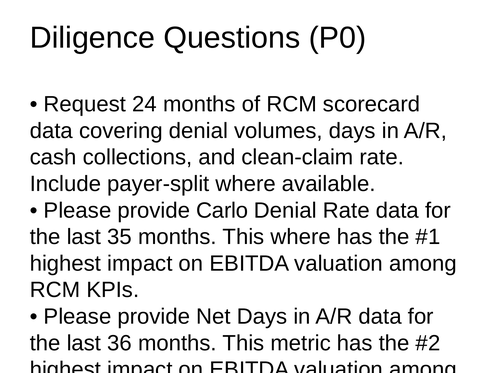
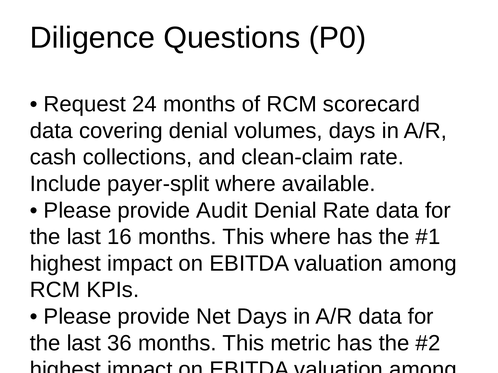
Carlo: Carlo -> Audit
35: 35 -> 16
